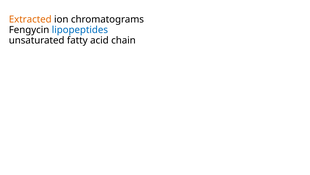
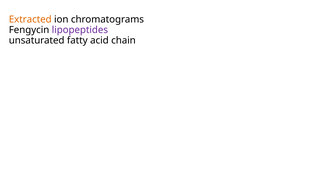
lipopeptides colour: blue -> purple
